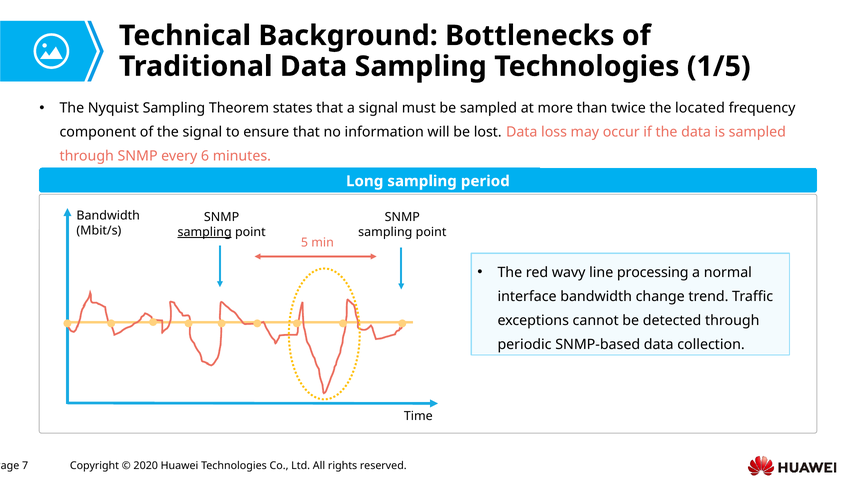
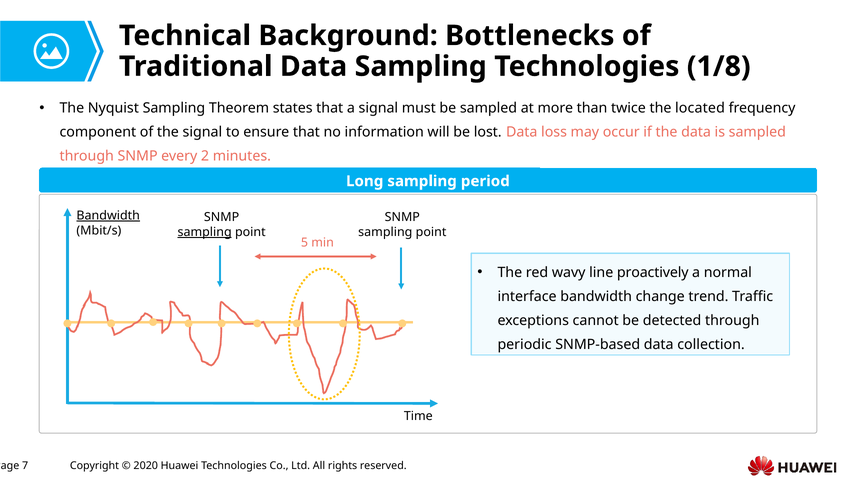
1/5: 1/5 -> 1/8
6: 6 -> 2
Bandwidth at (108, 216) underline: none -> present
processing: processing -> proactively
